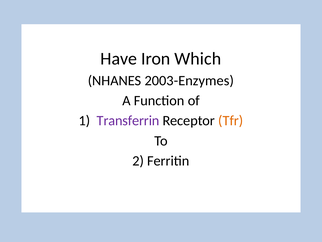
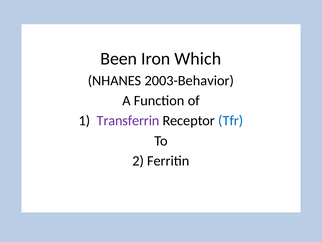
Have: Have -> Been
2003-Enzymes: 2003-Enzymes -> 2003-Behavior
Tfr colour: orange -> blue
